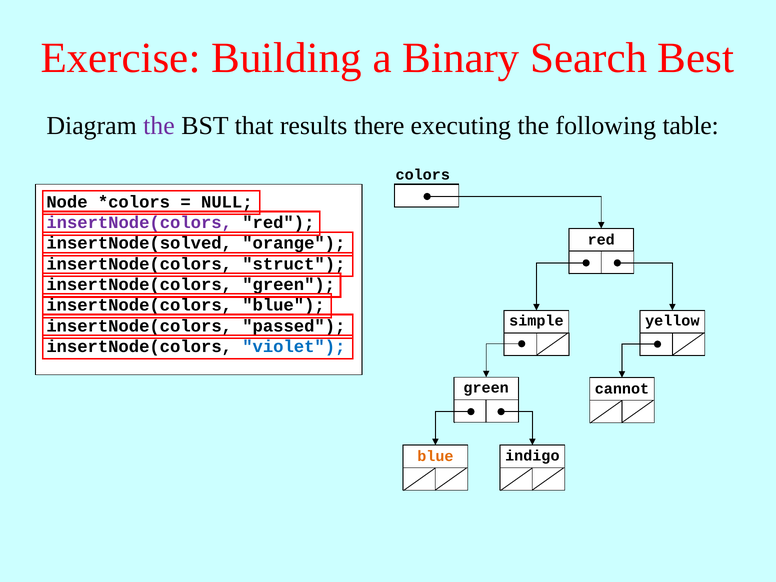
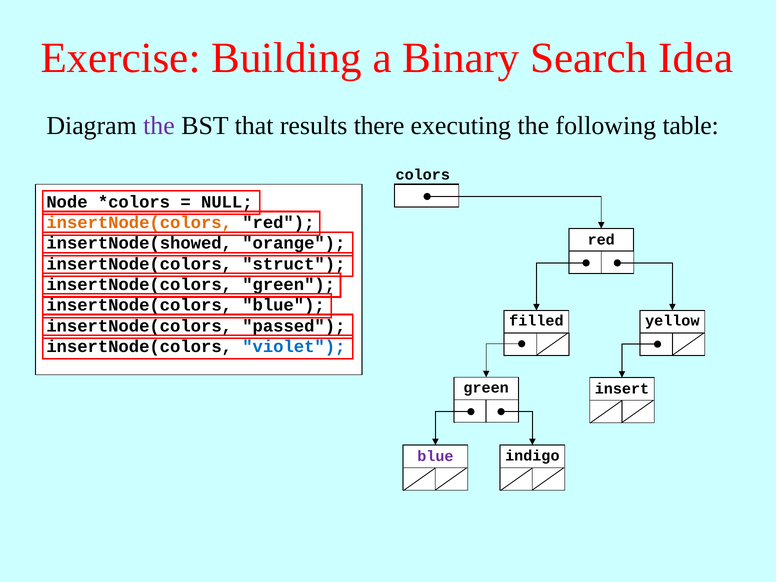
Best: Best -> Idea
insertNode(colors at (139, 223) colour: purple -> orange
insertNode(solved: insertNode(solved -> insertNode(showed
simple: simple -> filled
cannot: cannot -> insert
blue at (435, 456) colour: orange -> purple
